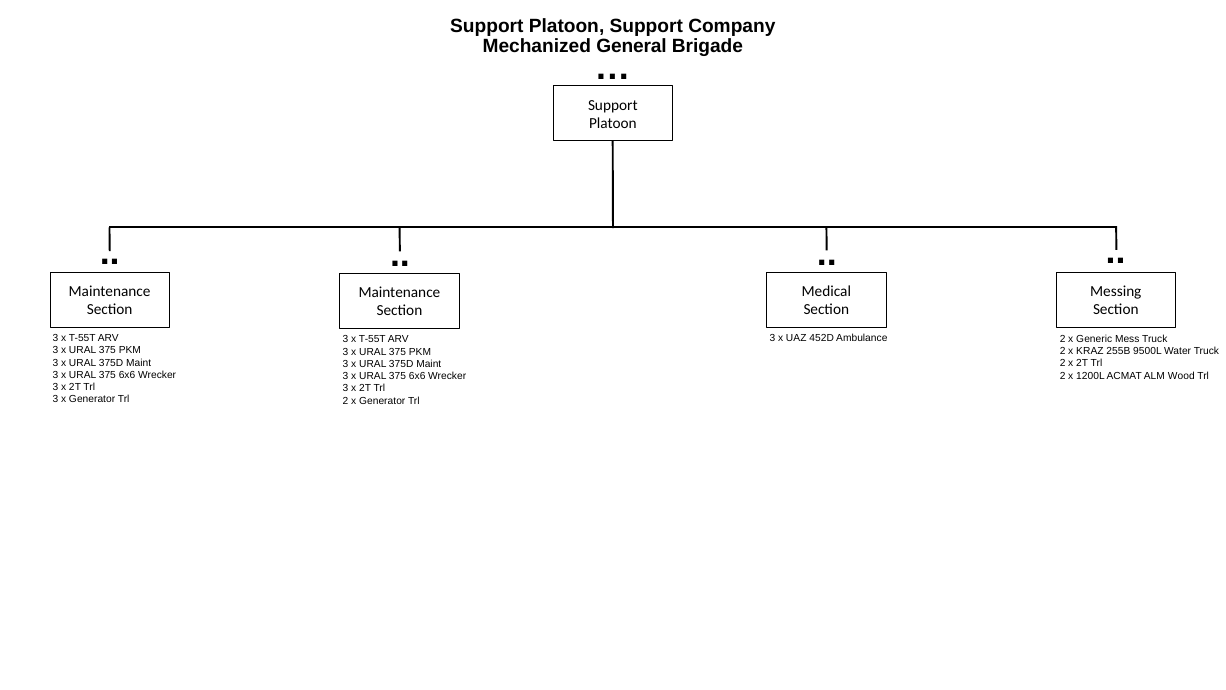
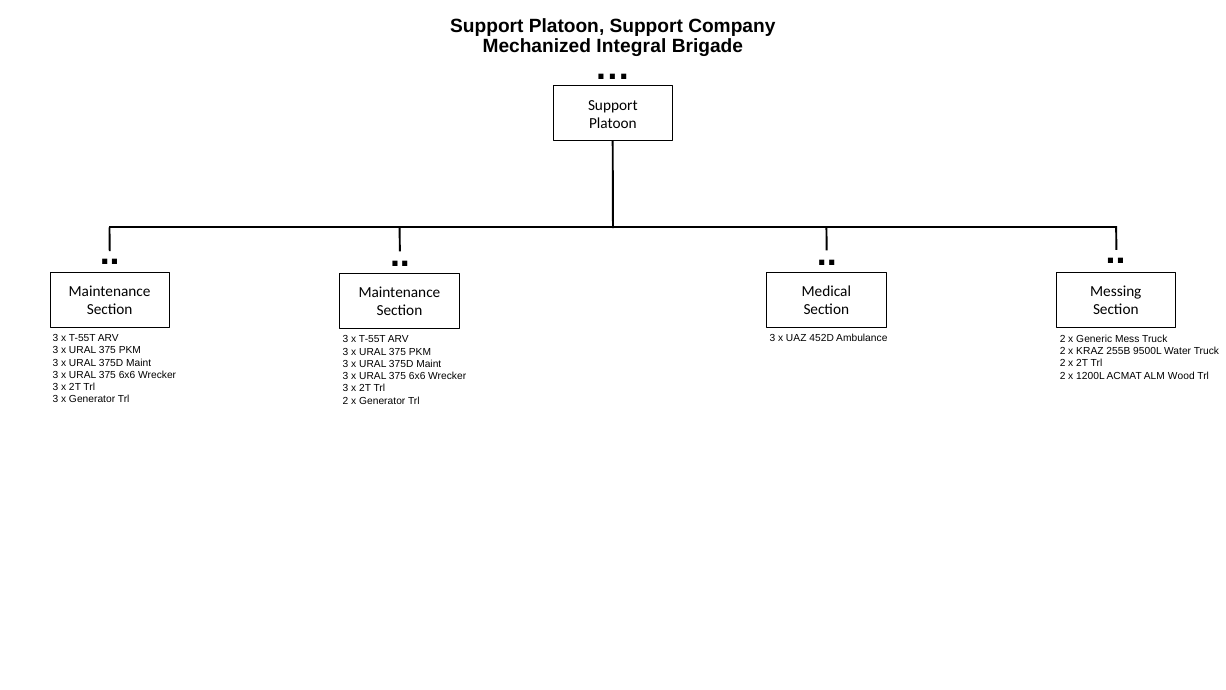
General: General -> Integral
